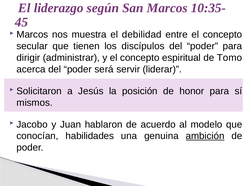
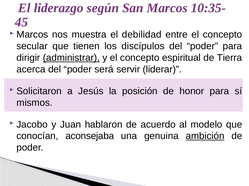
administrar underline: none -> present
Tomo: Tomo -> Tierra
habilidades: habilidades -> aconsejaba
